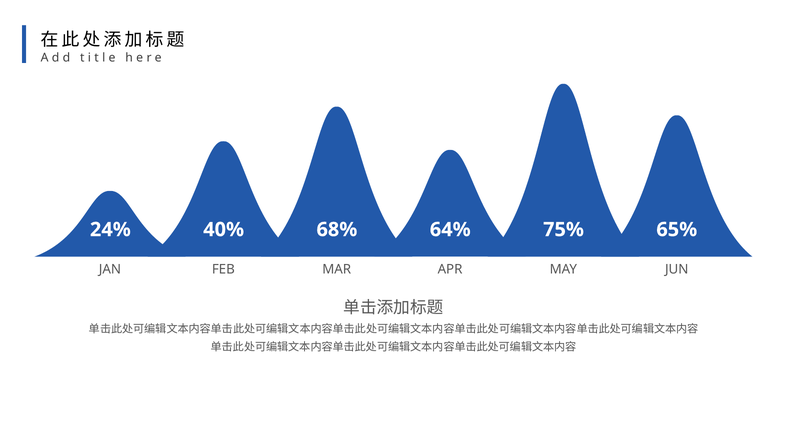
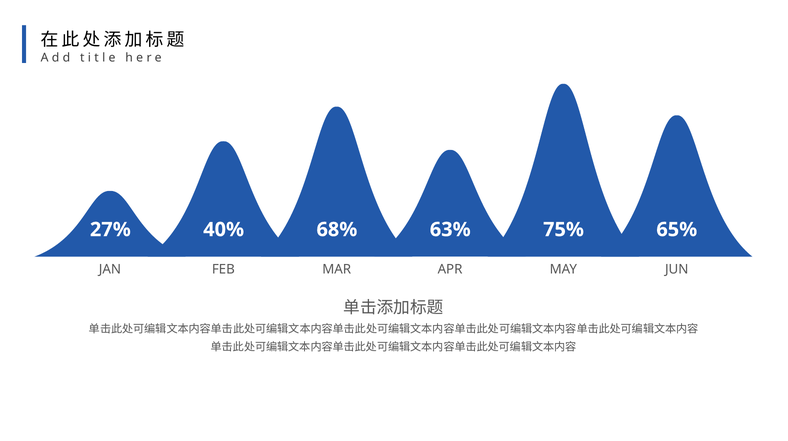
24%: 24% -> 27%
64%: 64% -> 63%
